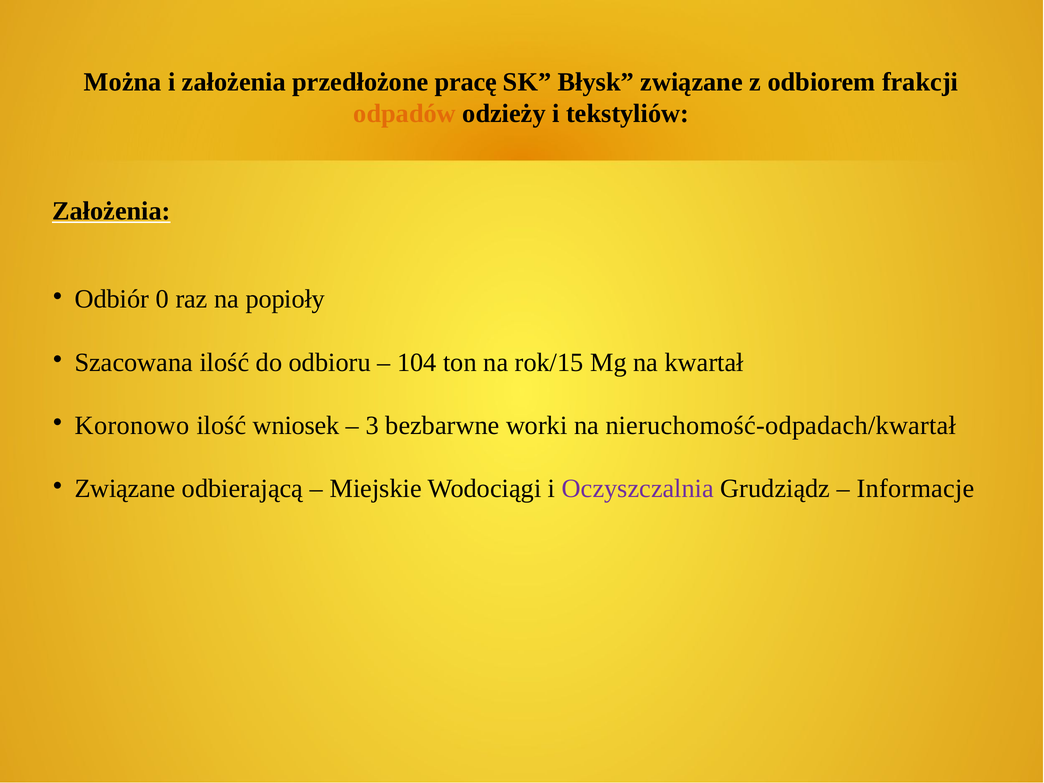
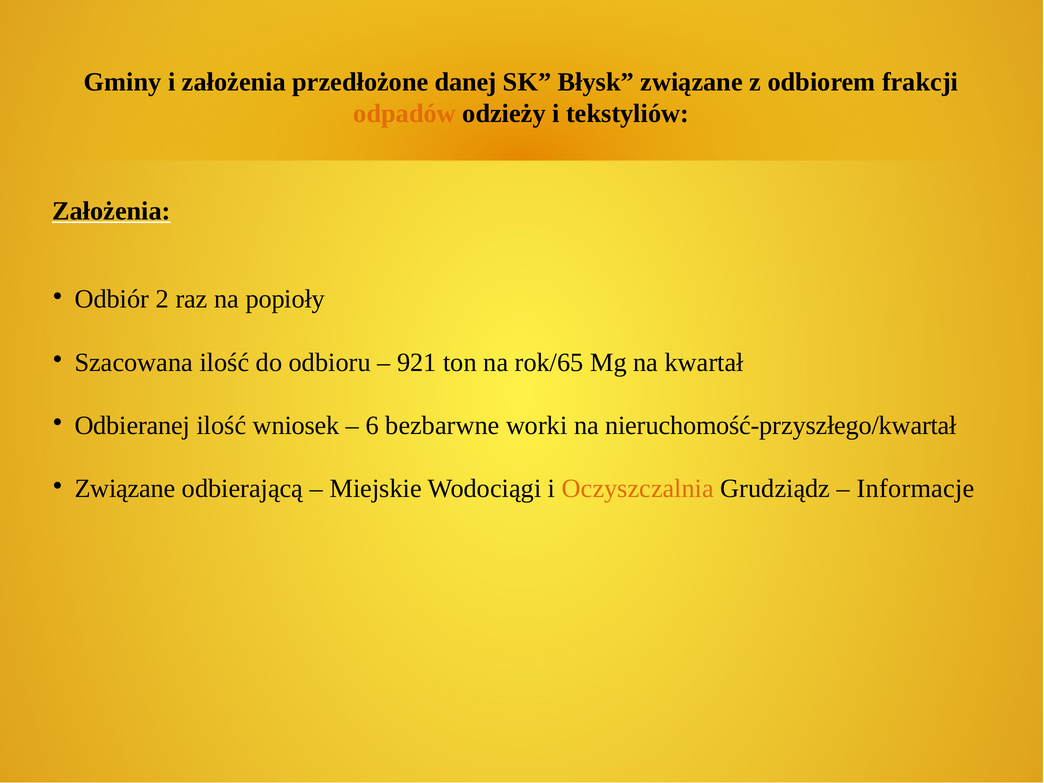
Można: Można -> Gminy
pracę: pracę -> danej
0: 0 -> 2
104: 104 -> 921
rok/15: rok/15 -> rok/65
Koronowo: Koronowo -> Odbieranej
3: 3 -> 6
nieruchomość-odpadach/kwartał: nieruchomość-odpadach/kwartał -> nieruchomość-przyszłego/kwartał
Oczyszczalnia colour: purple -> orange
